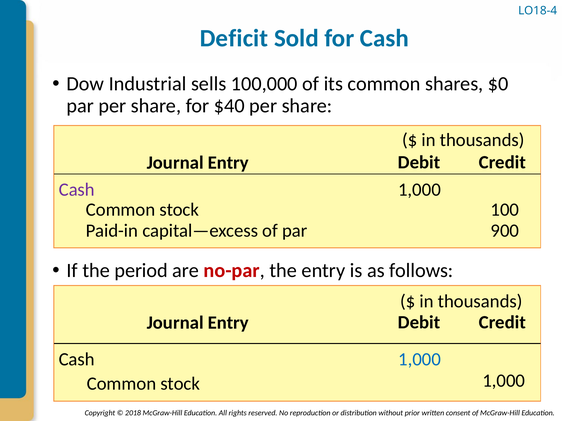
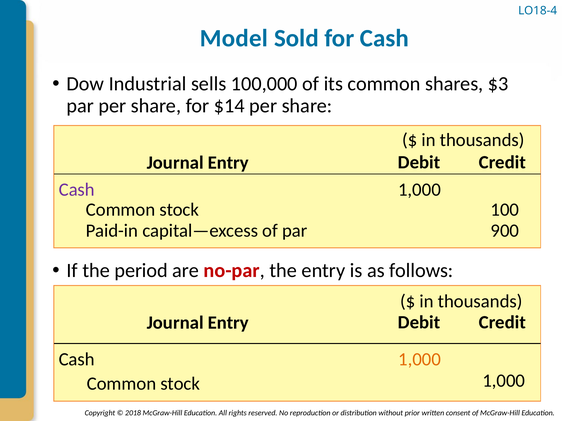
Deficit: Deficit -> Model
$0: $0 -> $3
$40: $40 -> $14
1,000 at (420, 360) colour: blue -> orange
